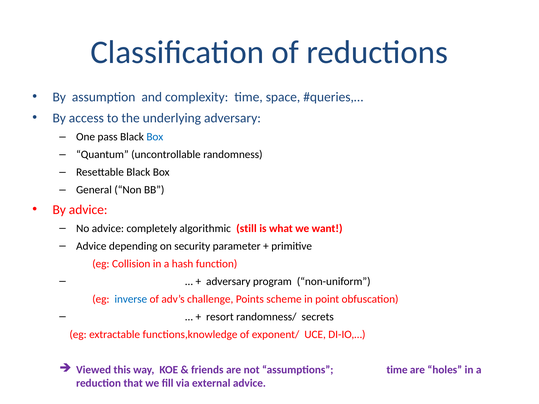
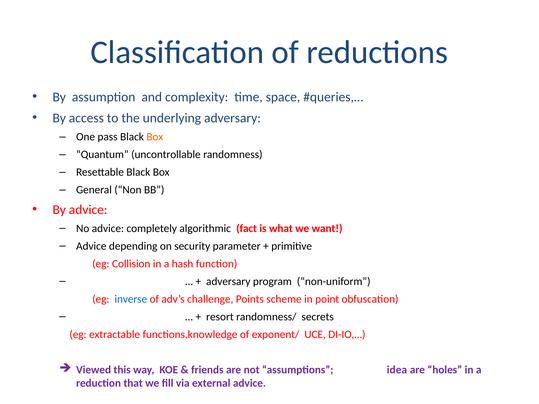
Box at (155, 137) colour: blue -> orange
still: still -> fact
assumptions time: time -> idea
